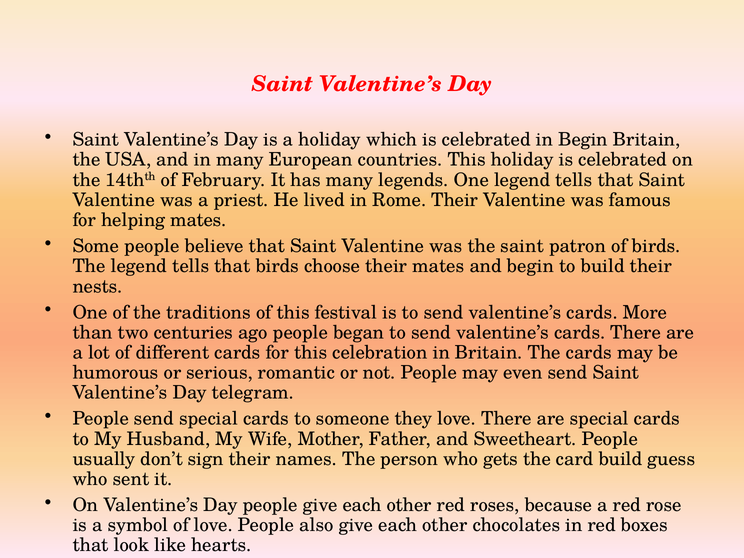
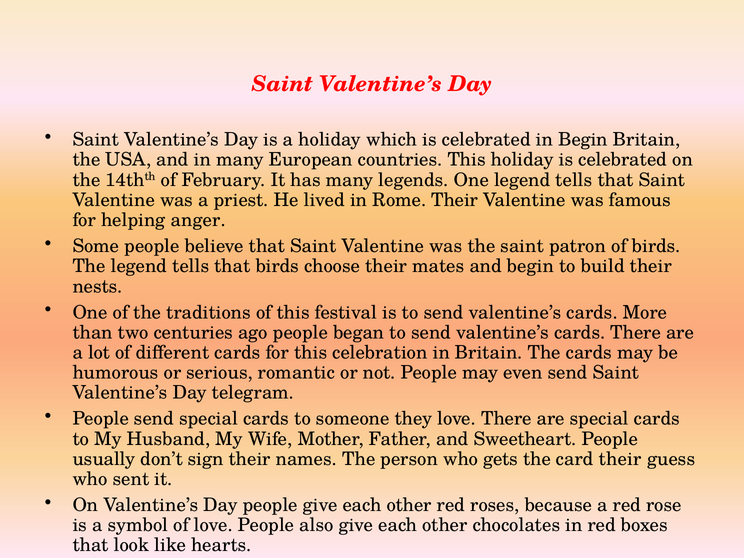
helping mates: mates -> anger
card build: build -> their
